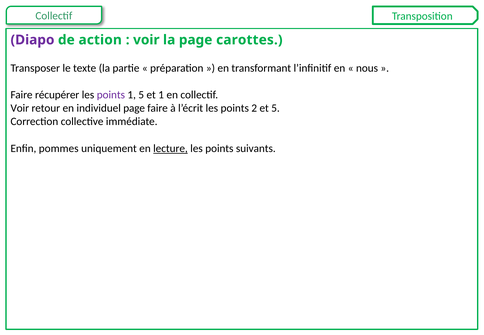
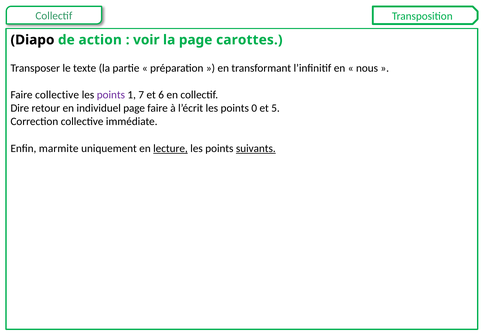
Diapo colour: purple -> black
Faire récupérer: récupérer -> collective
1 5: 5 -> 7
et 1: 1 -> 6
Voir at (20, 108): Voir -> Dire
2: 2 -> 0
pommes: pommes -> marmite
suivants underline: none -> present
